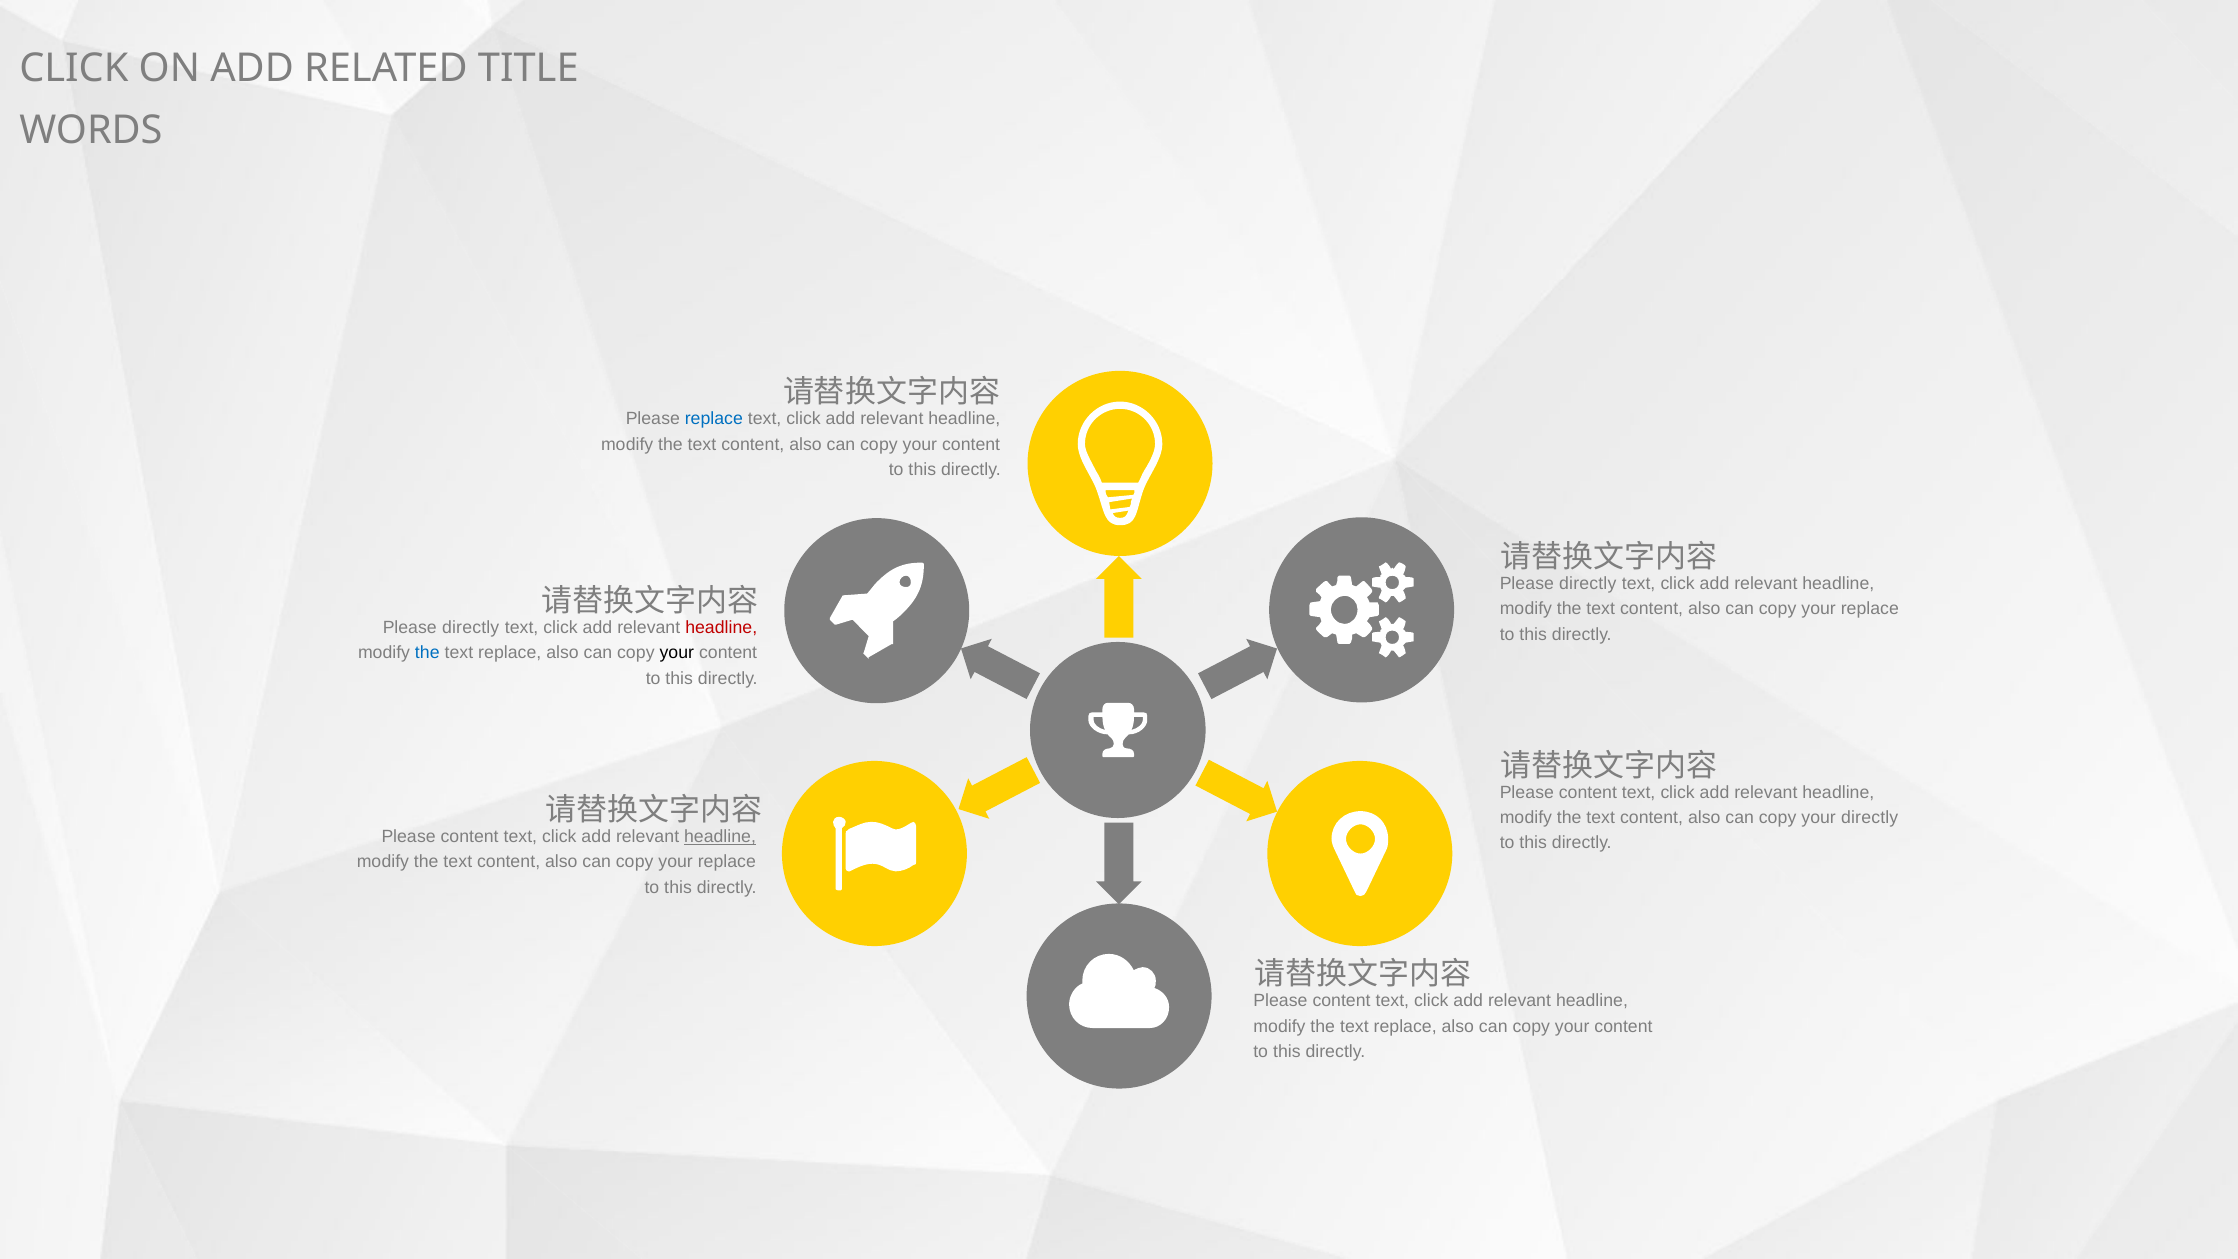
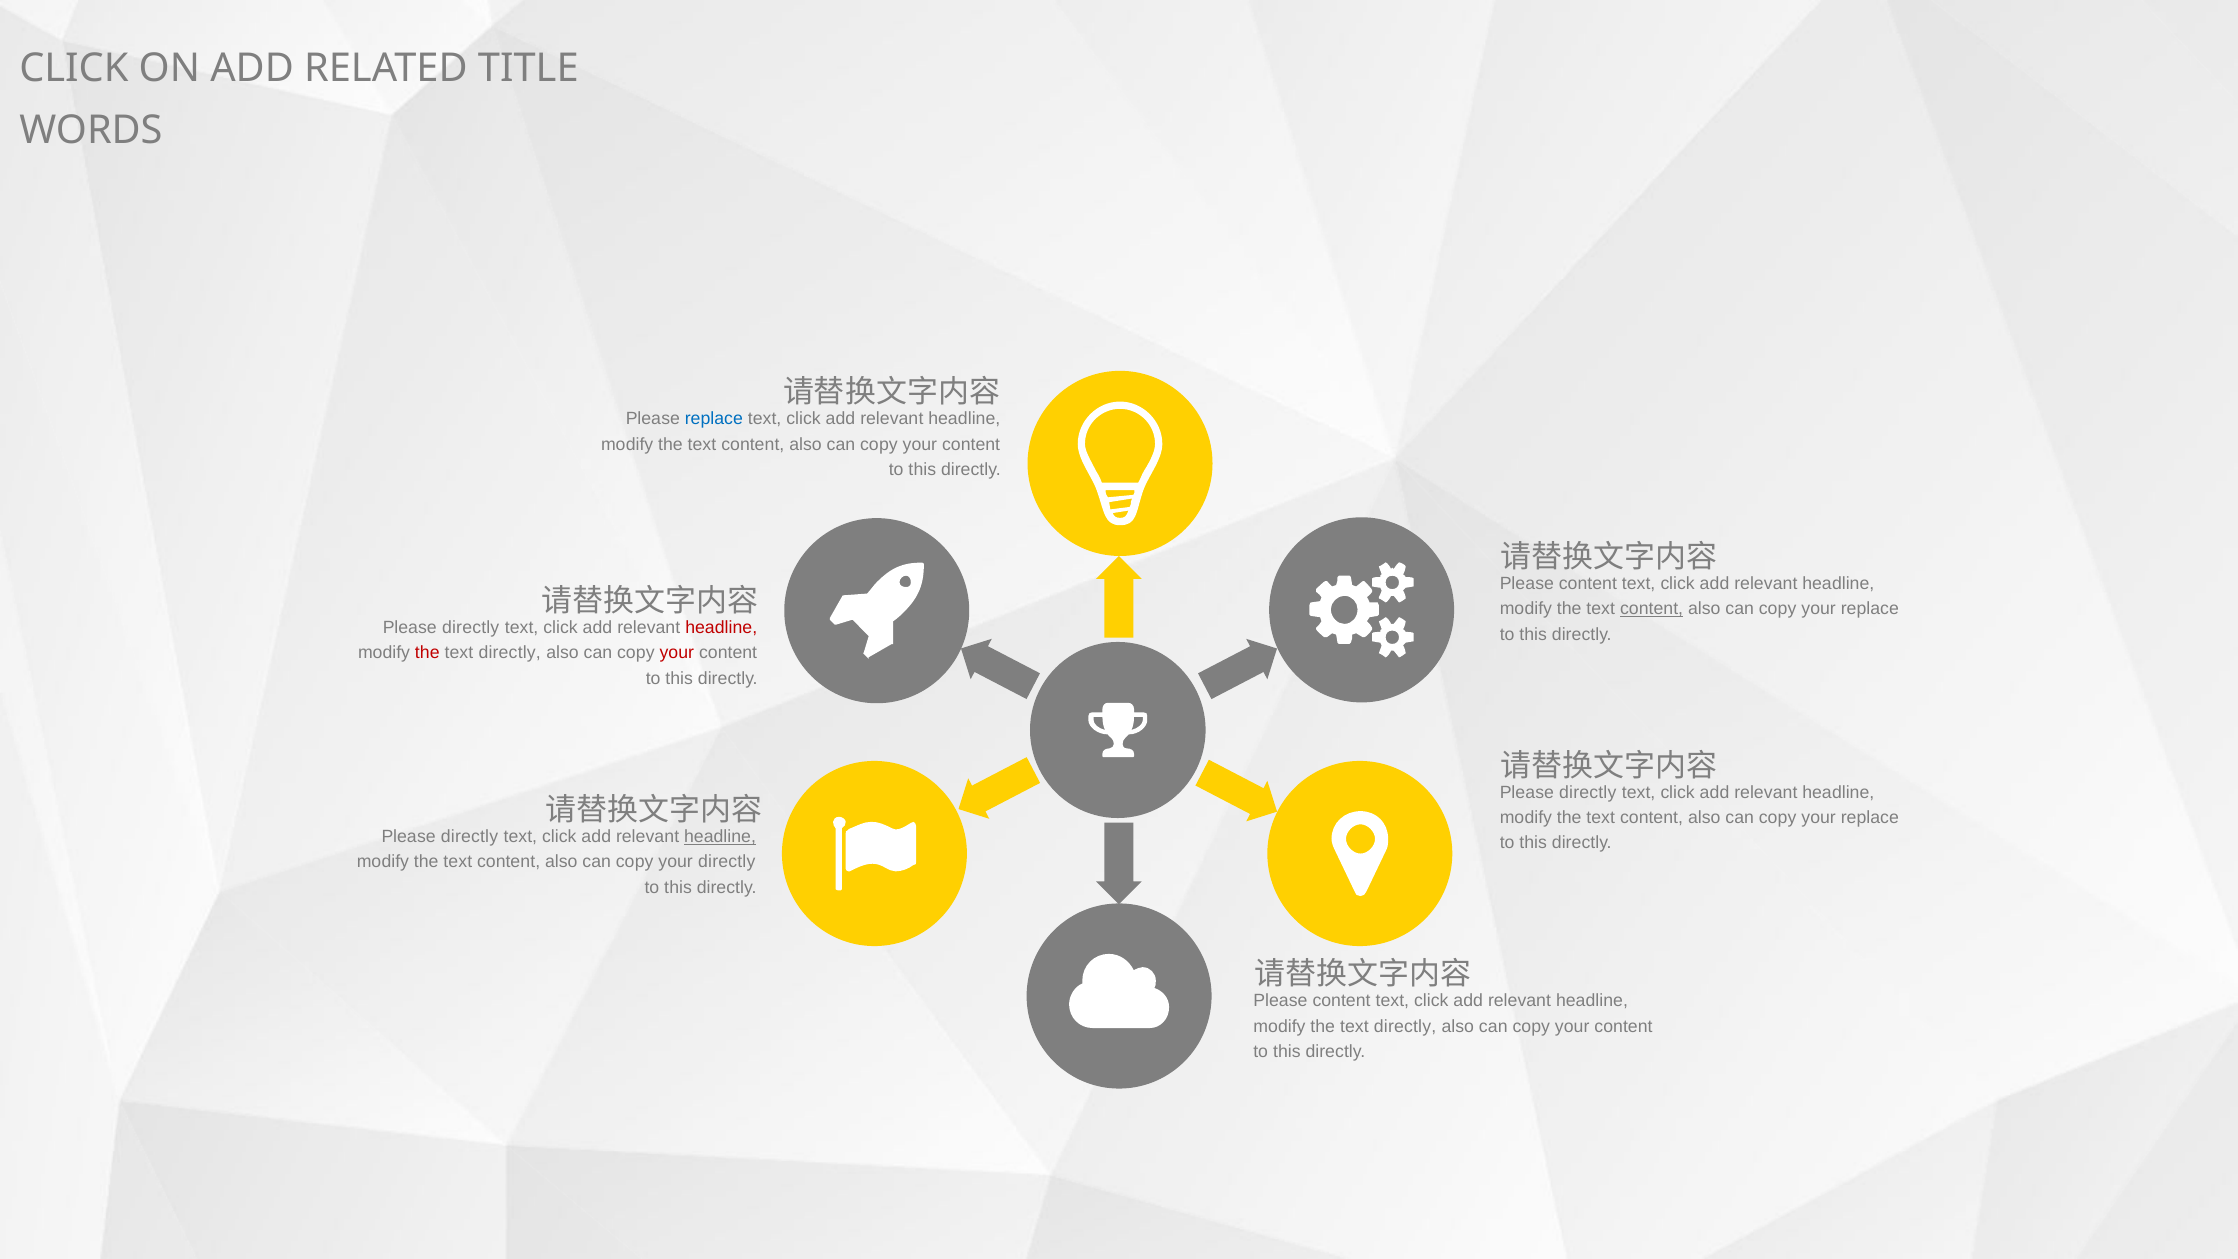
directly at (1588, 583): directly -> content
content at (1652, 609) underline: none -> present
the at (427, 653) colour: blue -> red
replace at (510, 653): replace -> directly
your at (677, 653) colour: black -> red
content at (1588, 792): content -> directly
directly at (1870, 817): directly -> replace
content at (470, 837): content -> directly
replace at (727, 862): replace -> directly
replace at (1405, 1026): replace -> directly
